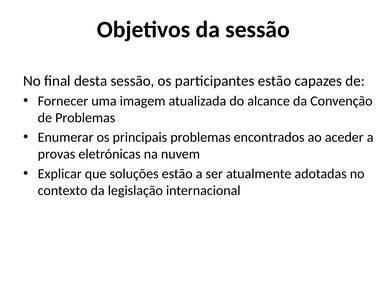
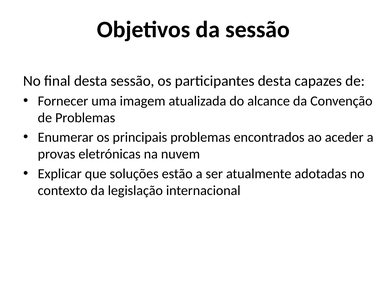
participantes estão: estão -> desta
